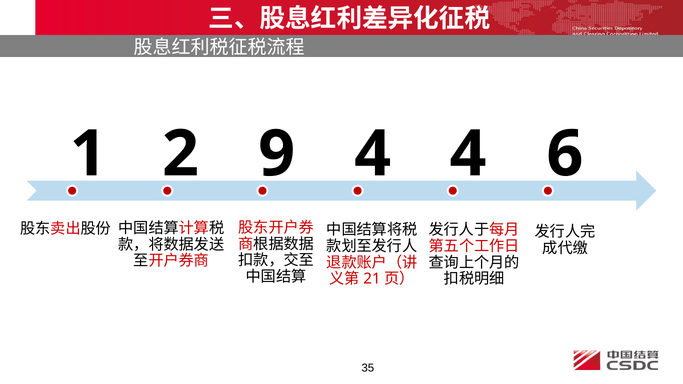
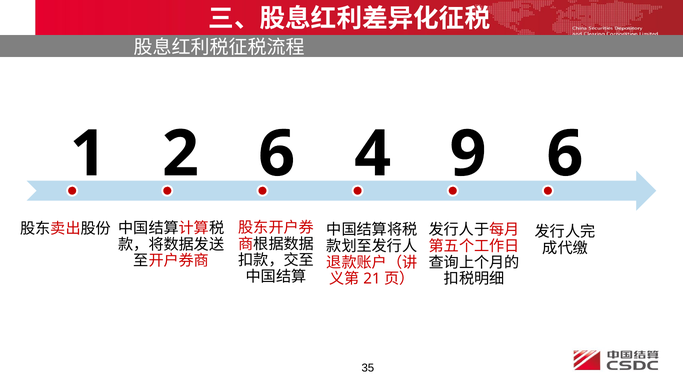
2 9: 9 -> 6
4 4: 4 -> 9
